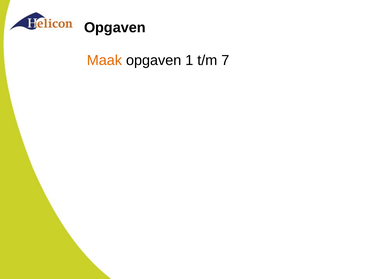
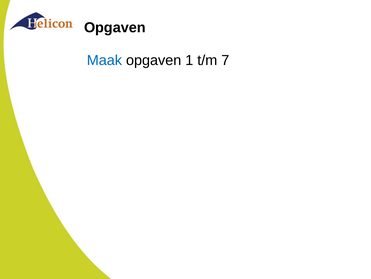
Maak colour: orange -> blue
